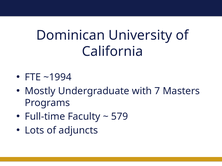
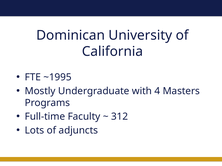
~1994: ~1994 -> ~1995
7: 7 -> 4
579: 579 -> 312
